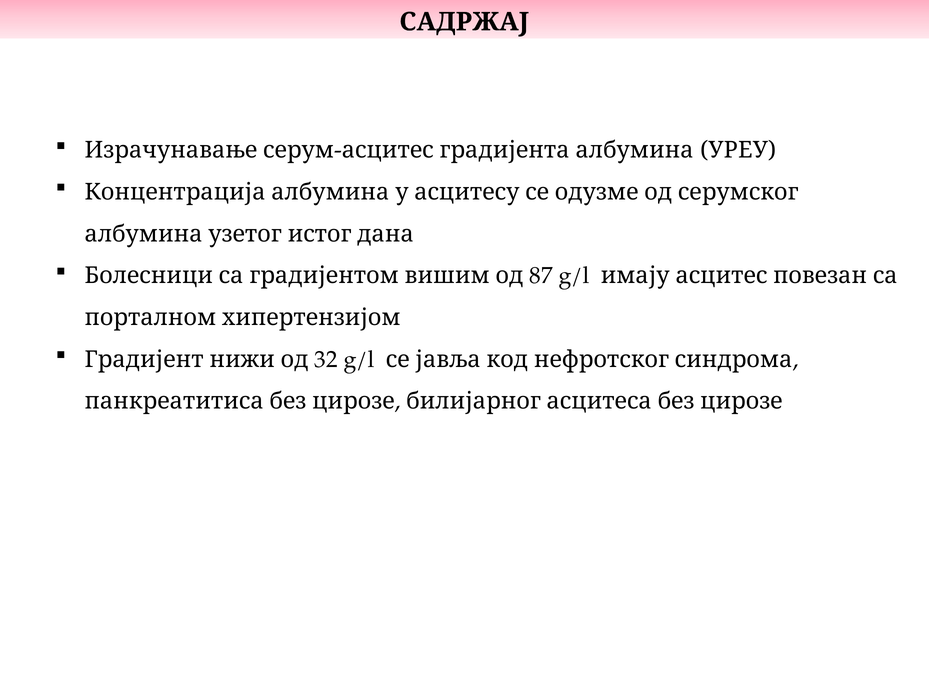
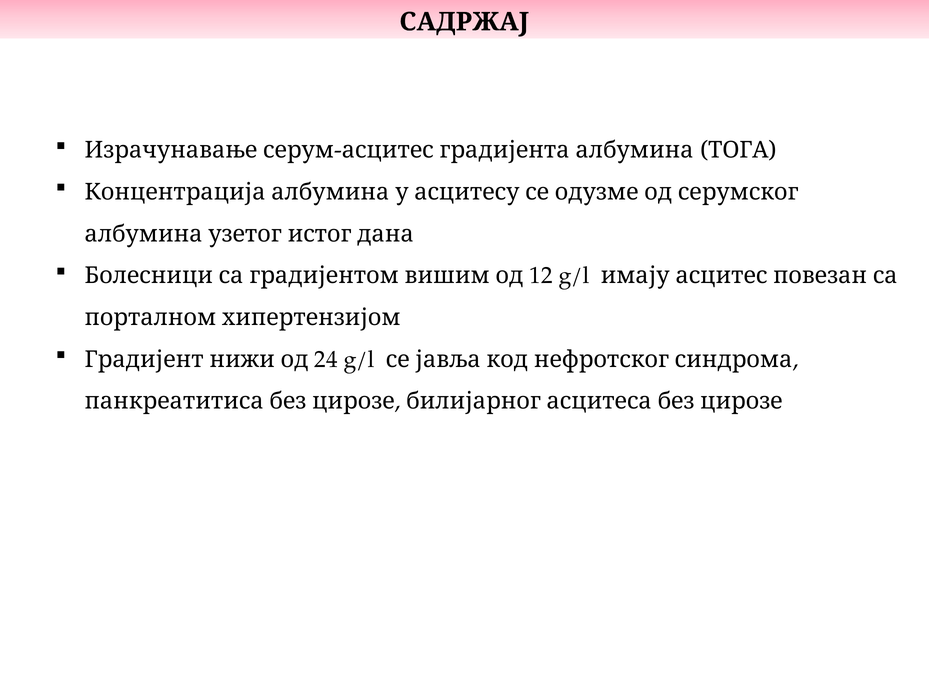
УРЕУ: УРЕУ -> ТОГА
87: 87 -> 12
32: 32 -> 24
